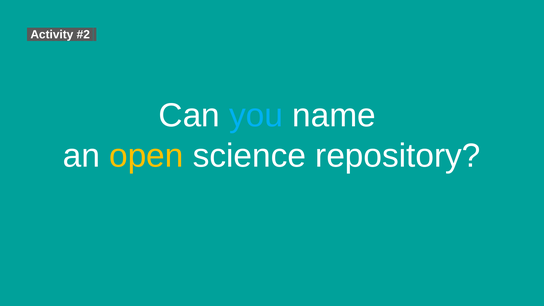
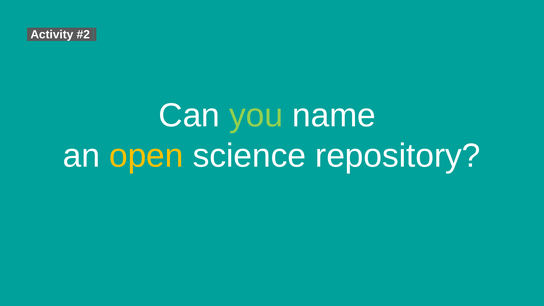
you colour: light blue -> light green
